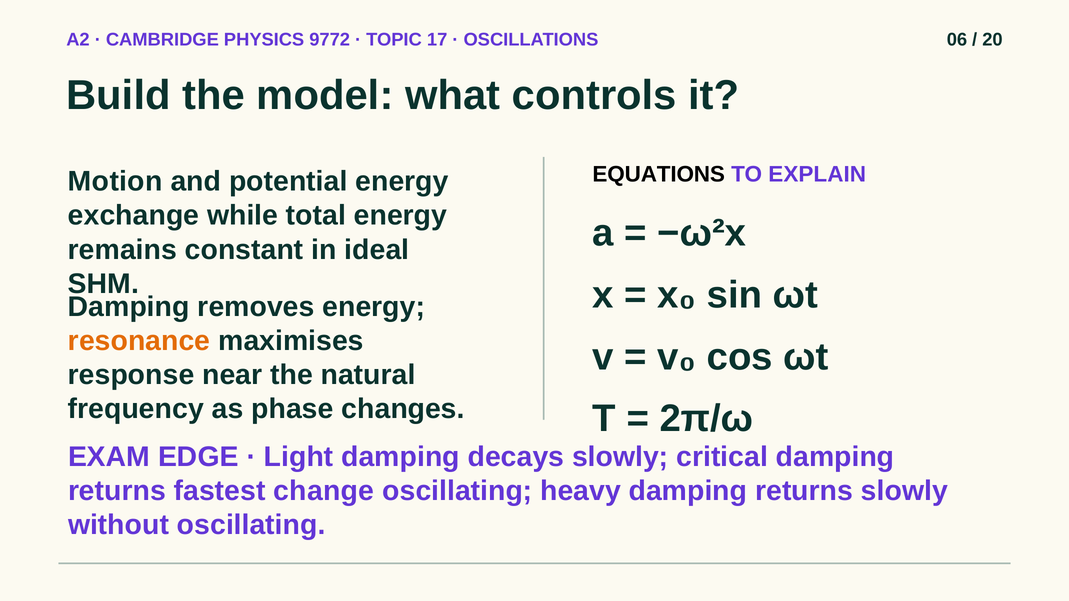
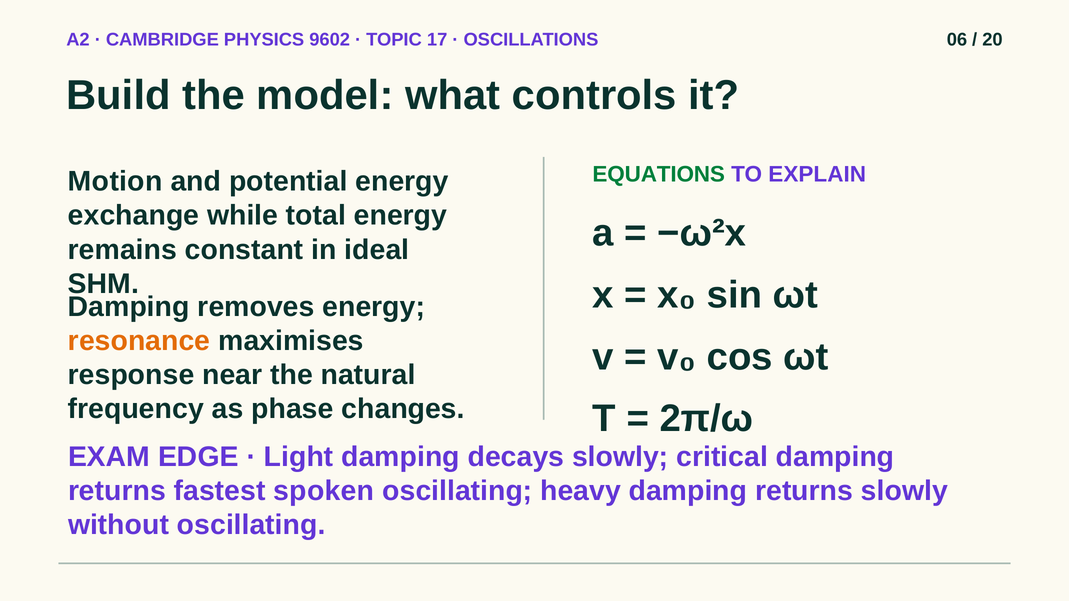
9772: 9772 -> 9602
EQUATIONS colour: black -> green
change: change -> spoken
